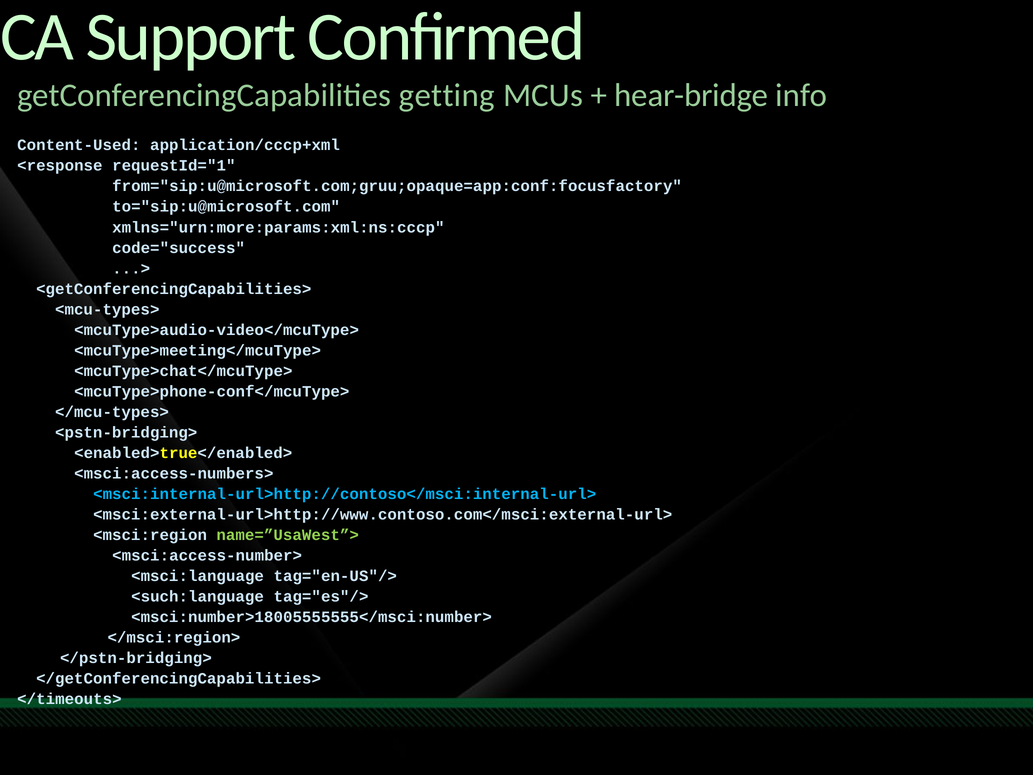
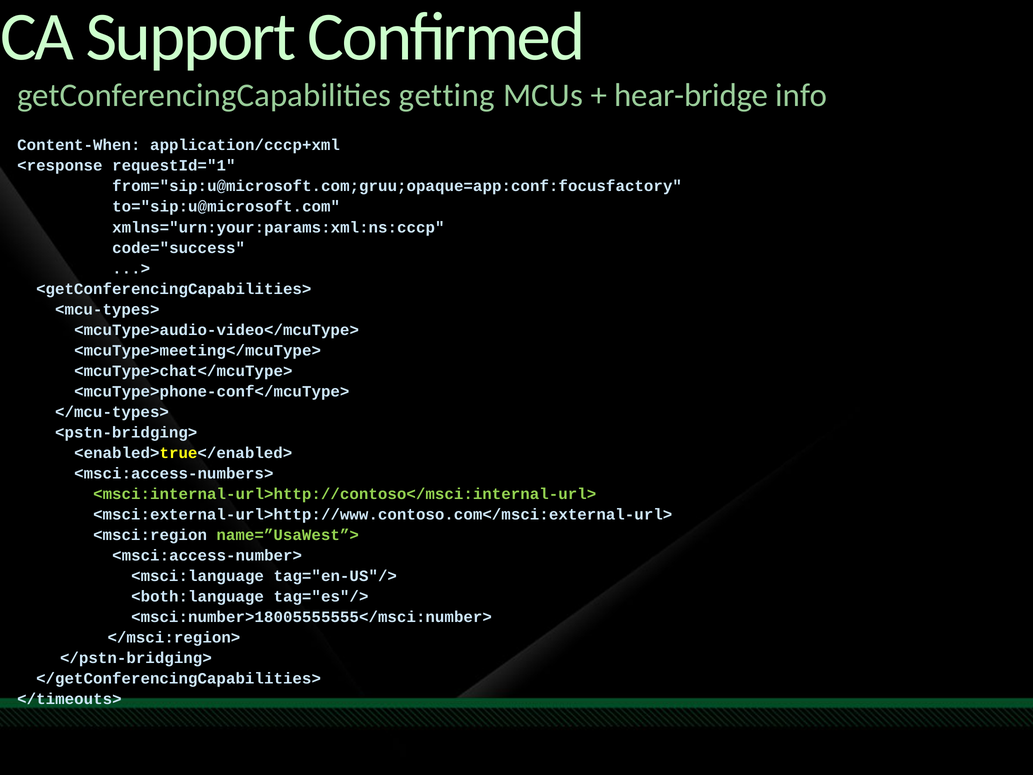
Content-Used: Content-Used -> Content-When
xmlns="urn:more:params:xml:ns:cccp: xmlns="urn:more:params:xml:ns:cccp -> xmlns="urn:your:params:xml:ns:cccp
<msci:internal-url>http://contoso</msci:internal-url> colour: light blue -> light green
<such:language: <such:language -> <both:language
